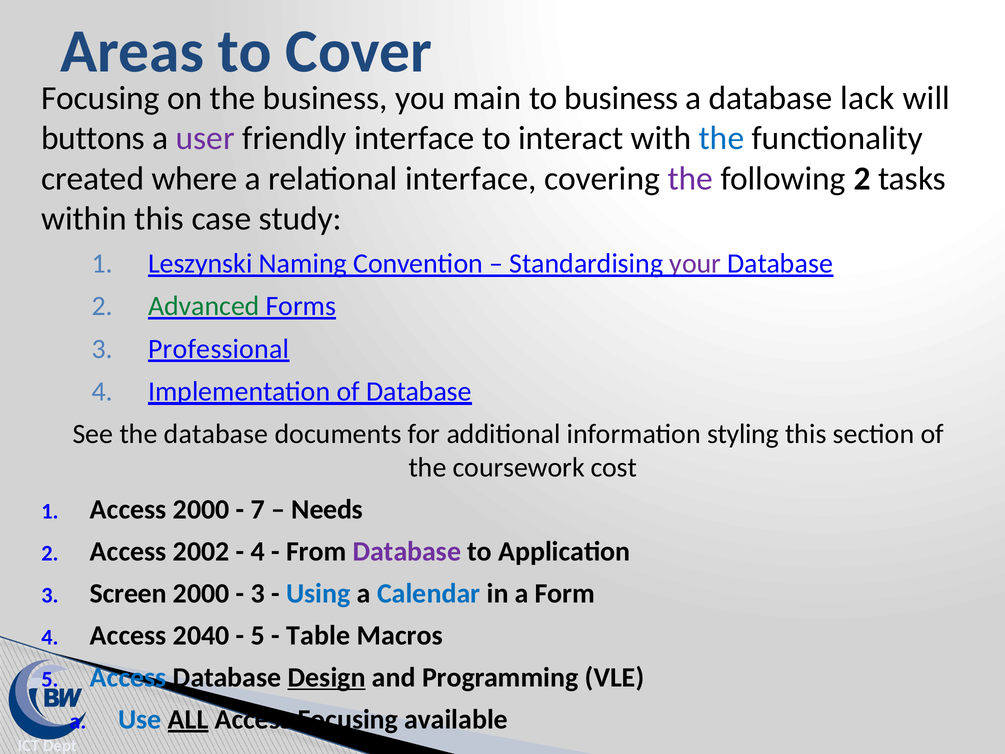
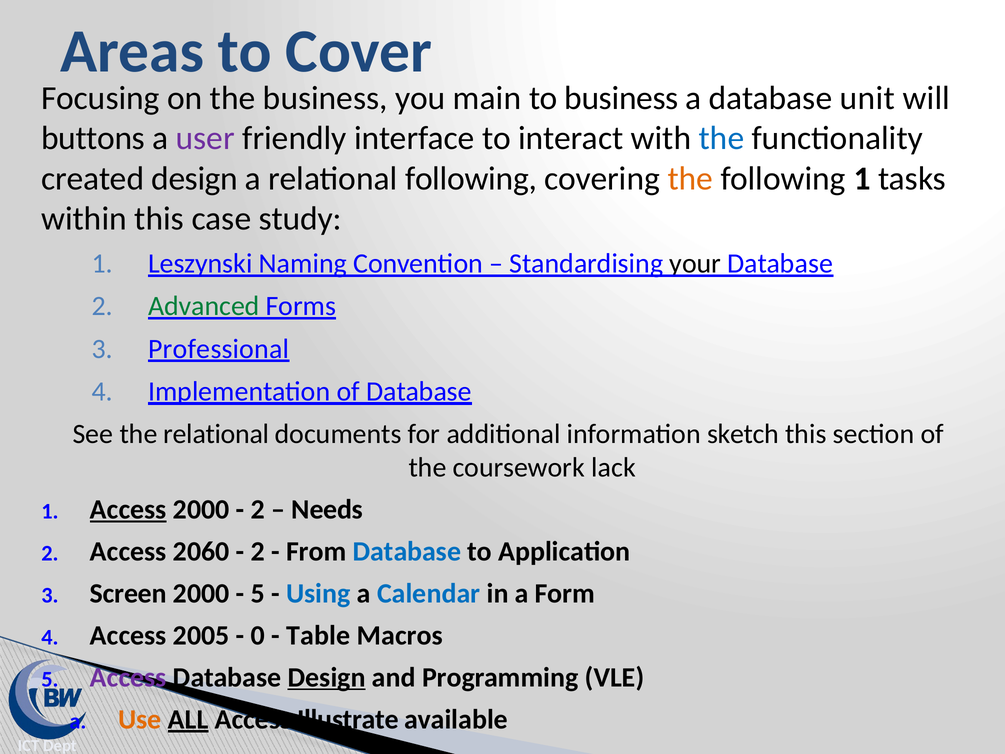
lack: lack -> unit
created where: where -> design
relational interface: interface -> following
the at (690, 178) colour: purple -> orange
following 2: 2 -> 1
your colour: purple -> black
the database: database -> relational
styling: styling -> sketch
cost: cost -> lack
Access at (128, 509) underline: none -> present
7 at (258, 509): 7 -> 2
2002: 2002 -> 2060
4 at (258, 551): 4 -> 2
Database at (407, 551) colour: purple -> blue
3 at (258, 593): 3 -> 5
2040: 2040 -> 2005
5 at (258, 635): 5 -> 0
Access at (128, 677) colour: blue -> purple
Use colour: blue -> orange
Access Focusing: Focusing -> Illustrate
